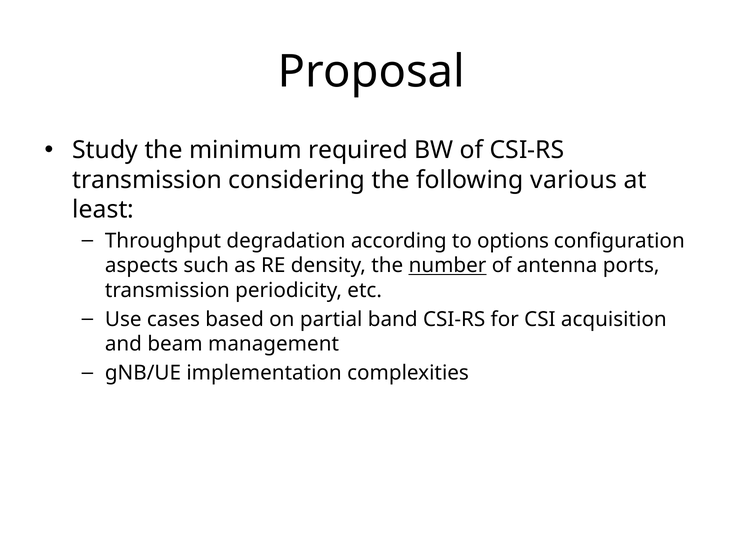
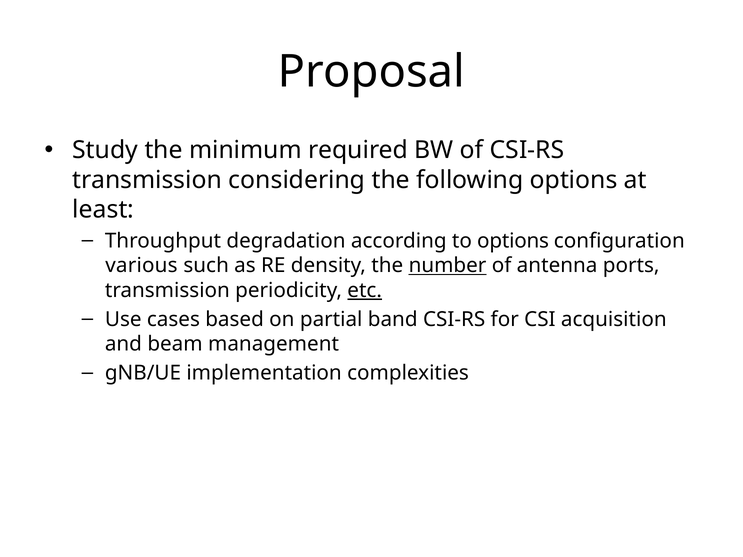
following various: various -> options
aspects: aspects -> various
etc underline: none -> present
